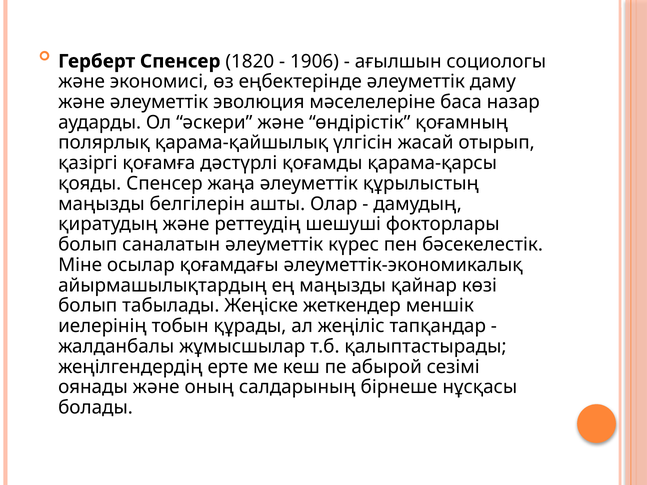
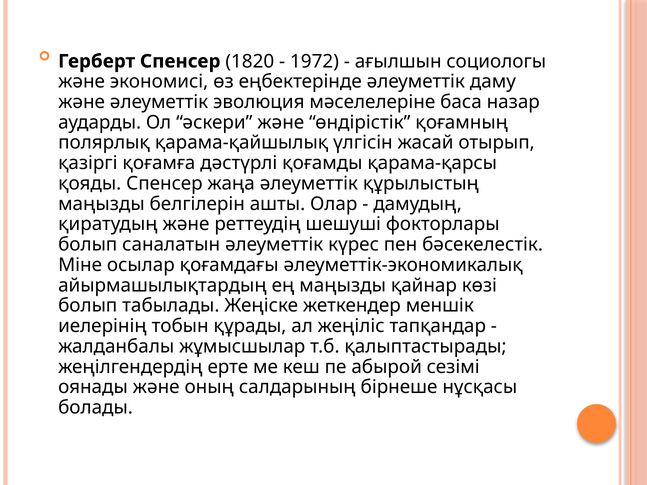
1906: 1906 -> 1972
